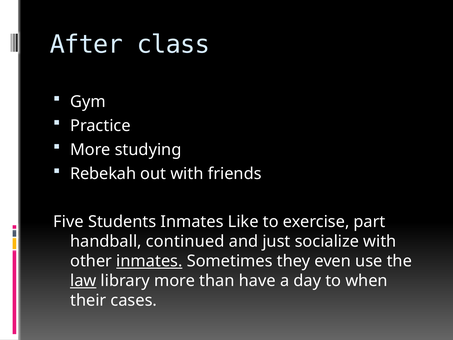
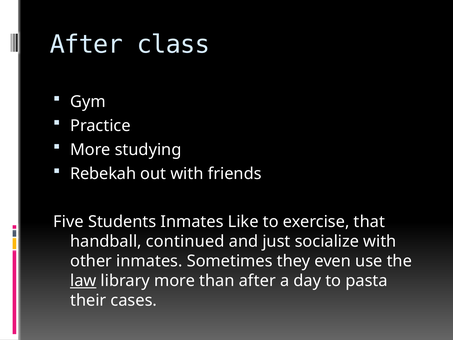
part: part -> that
inmates at (149, 261) underline: present -> none
than have: have -> after
when: when -> pasta
